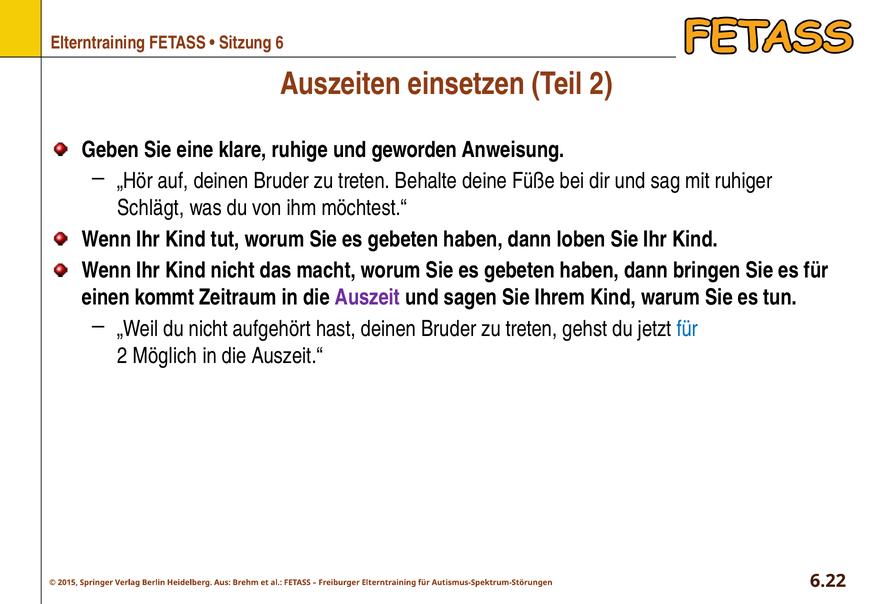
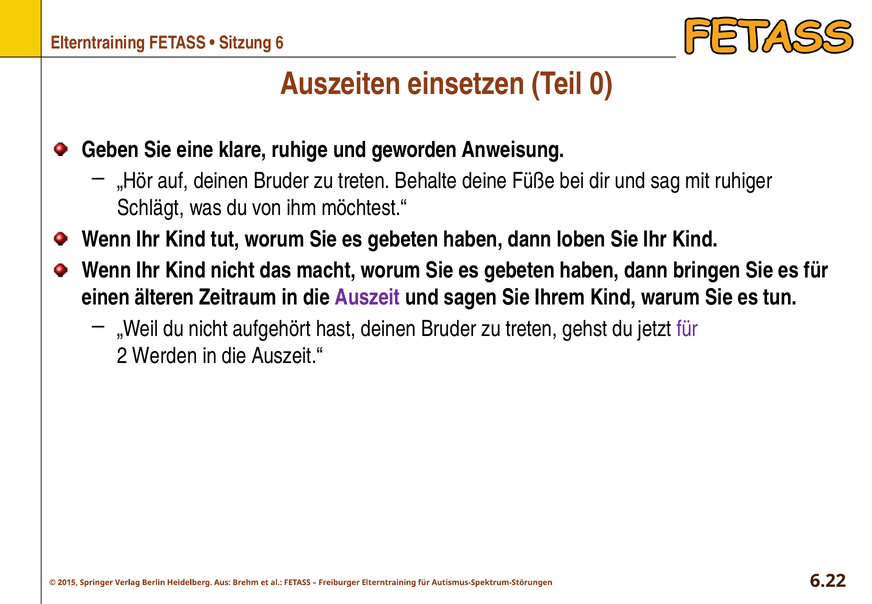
Teil 2: 2 -> 0
kommt: kommt -> älteren
für at (687, 329) colour: blue -> purple
Möglich: Möglich -> Werden
